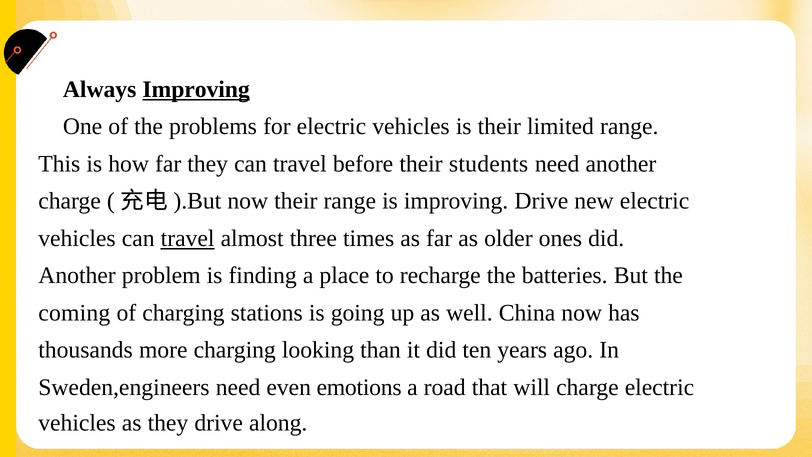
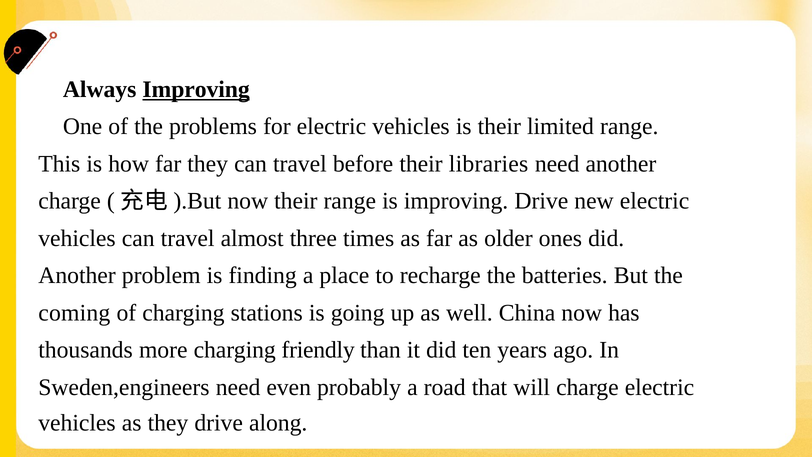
students: students -> libraries
travel at (188, 238) underline: present -> none
looking: looking -> friendly
emotions: emotions -> probably
